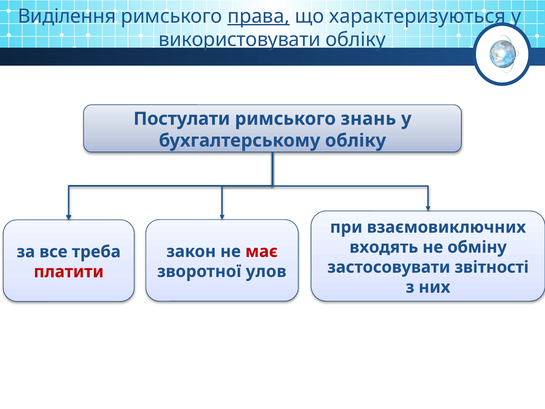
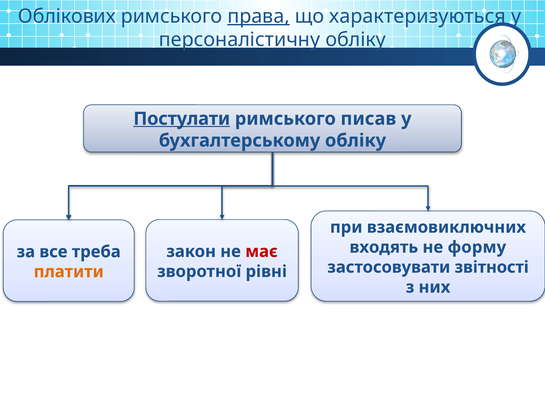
Виділення: Виділення -> Облікових
використовувати: використовувати -> персоналістичну
Постулати underline: none -> present
знань: знань -> писав
обміну: обміну -> форму
улов: улов -> рівні
платити colour: red -> orange
